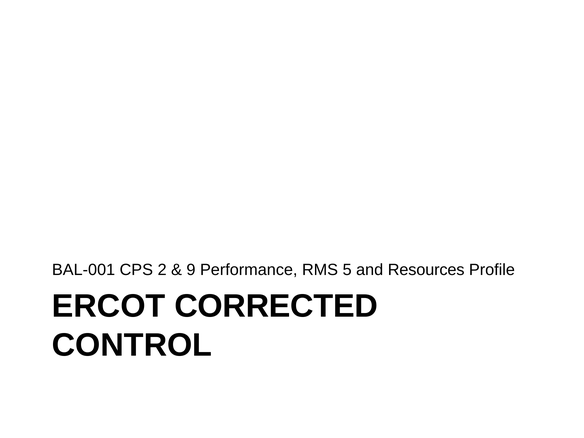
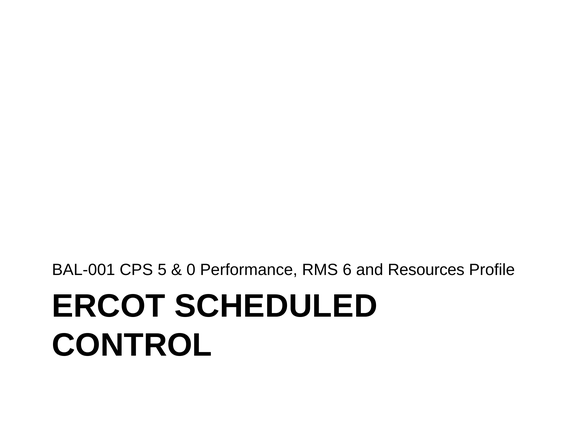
2: 2 -> 5
9: 9 -> 0
5: 5 -> 6
CORRECTED: CORRECTED -> SCHEDULED
